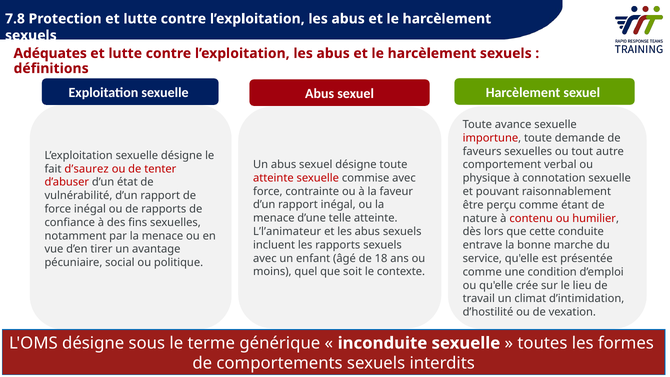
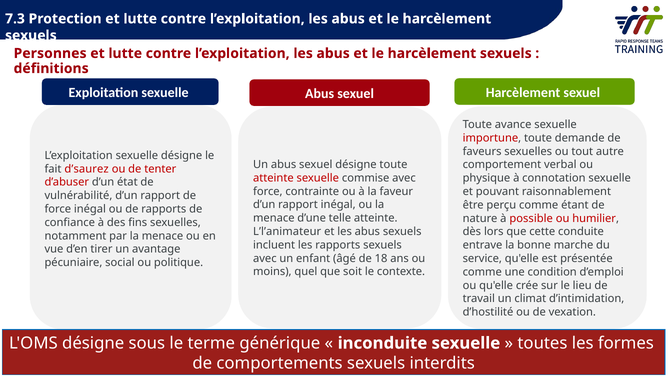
7.8: 7.8 -> 7.3
Adéquates: Adéquates -> Personnes
contenu: contenu -> possible
